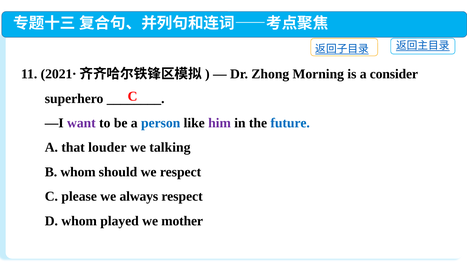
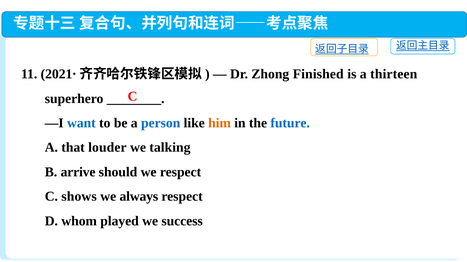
Morning: Morning -> Finished
consider: consider -> thirteen
want colour: purple -> blue
him colour: purple -> orange
B whom: whom -> arrive
please: please -> shows
mother: mother -> success
